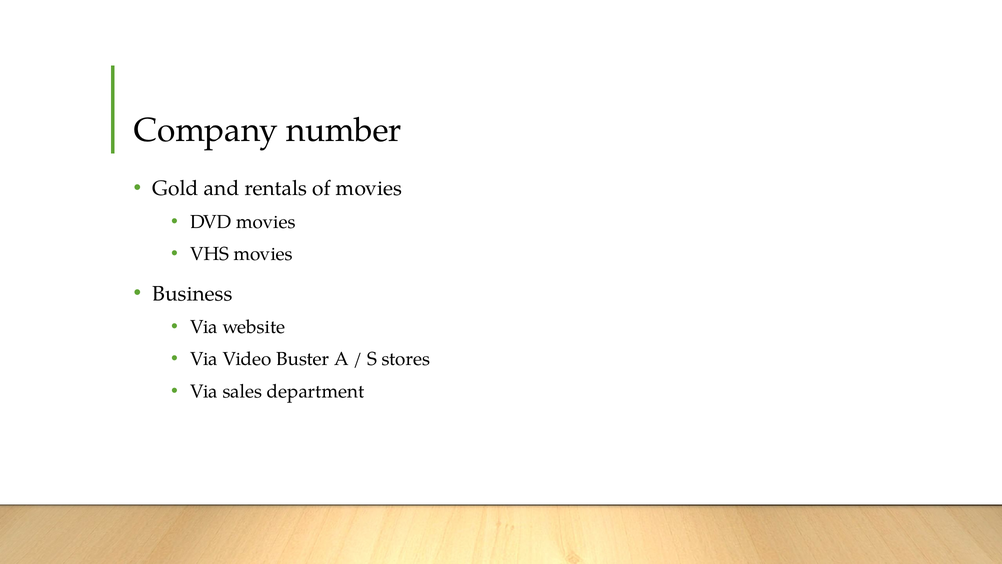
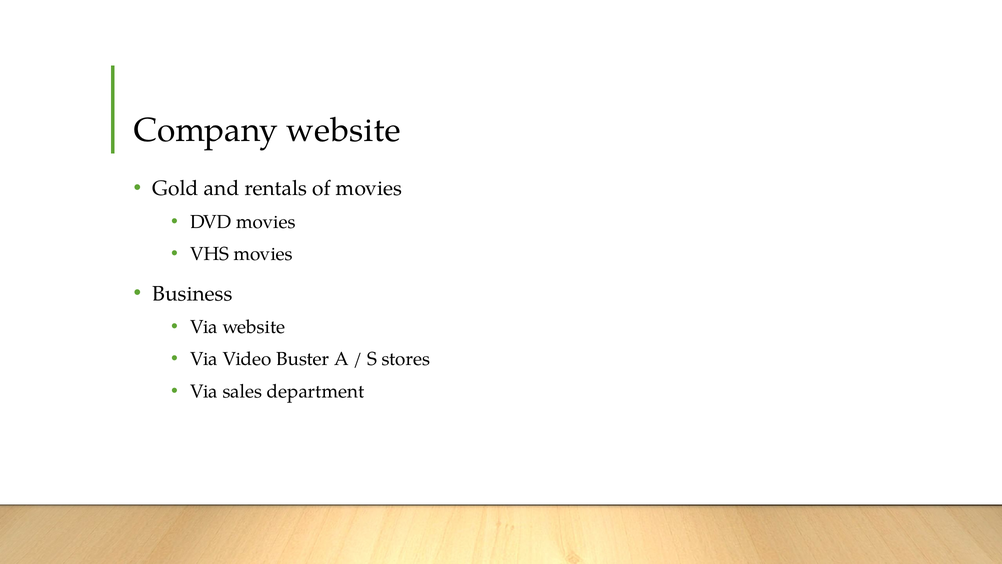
Company number: number -> website
